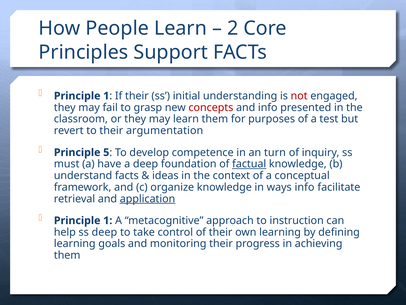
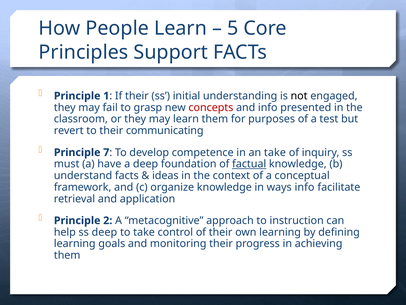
2: 2 -> 5
not colour: red -> black
argumentation: argumentation -> communicating
5: 5 -> 7
an turn: turn -> take
application underline: present -> none
1 at (108, 220): 1 -> 2
